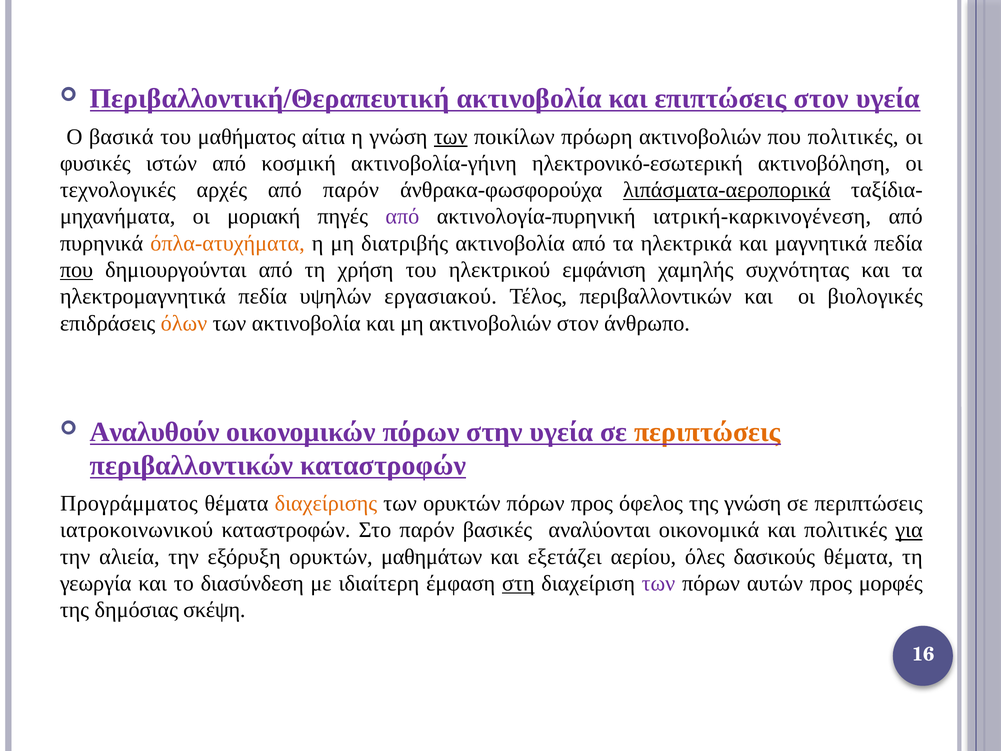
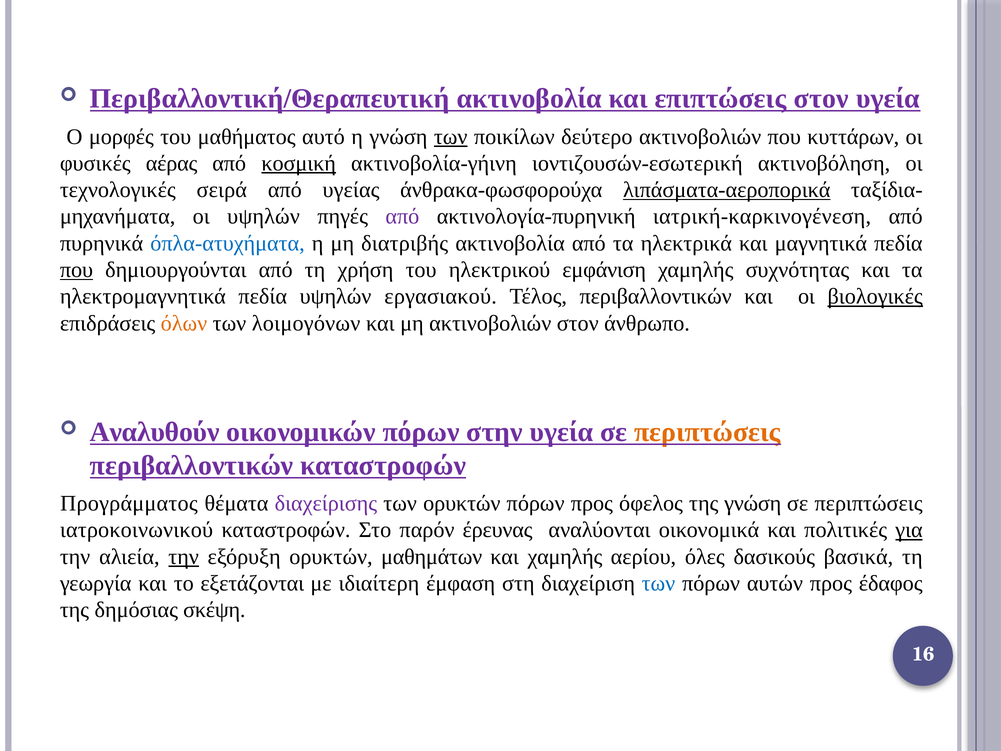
βασικά: βασικά -> μορφές
αίτια: αίτια -> αυτό
πρόωρη: πρόωρη -> δεύτερο
που πολιτικές: πολιτικές -> κυττάρων
ιστών: ιστών -> αέρας
κοσμική underline: none -> present
ηλεκτρονικό-εσωτερική: ηλεκτρονικό-εσωτερική -> ιοντιζουσών-εσωτερική
αρχές: αρχές -> σειρά
από παρόν: παρόν -> υγείας
οι μοριακή: μοριακή -> υψηλών
όπλα-ατυχήματα colour: orange -> blue
βιολογικές underline: none -> present
των ακτινοβολία: ακτινοβολία -> λοιμογόνων
διαχείρισης colour: orange -> purple
βασικές: βασικές -> έρευνας
την at (184, 557) underline: none -> present
και εξετάζει: εξετάζει -> χαμηλής
δασικούς θέματα: θέματα -> βασικά
διασύνδεση: διασύνδεση -> εξετάζονται
στη underline: present -> none
των at (658, 583) colour: purple -> blue
μορφές: μορφές -> έδαφος
